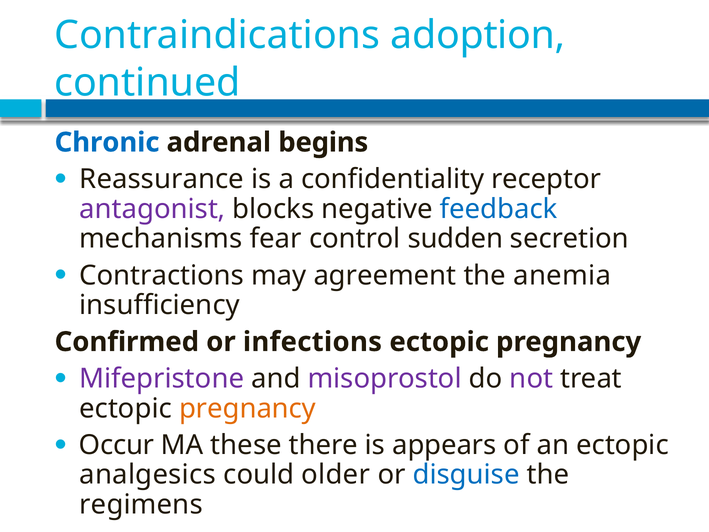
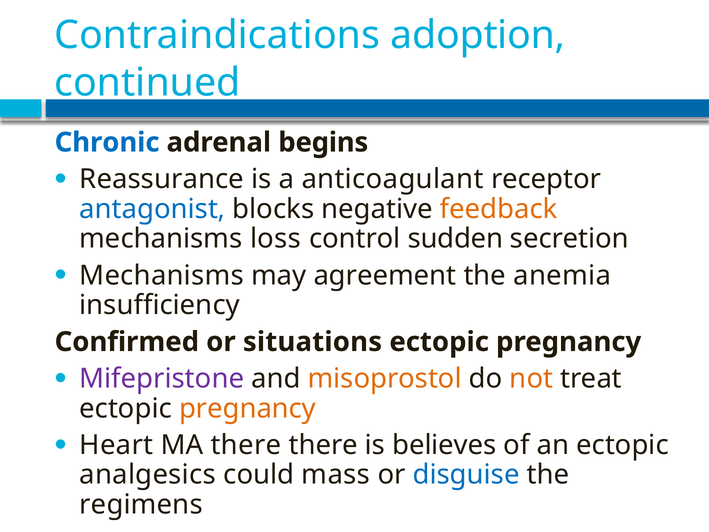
confidentiality: confidentiality -> anticoagulant
antagonist colour: purple -> blue
feedback colour: blue -> orange
fear: fear -> loss
Contractions at (162, 275): Contractions -> Mechanisms
infections: infections -> situations
misoprostol colour: purple -> orange
not colour: purple -> orange
Occur: Occur -> Heart
MA these: these -> there
appears: appears -> believes
older: older -> mass
